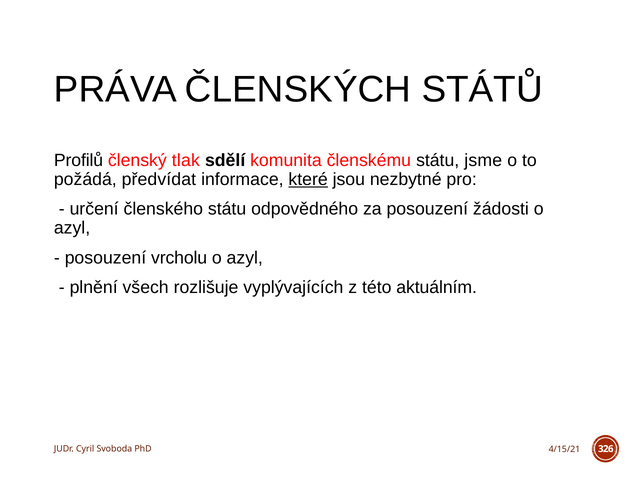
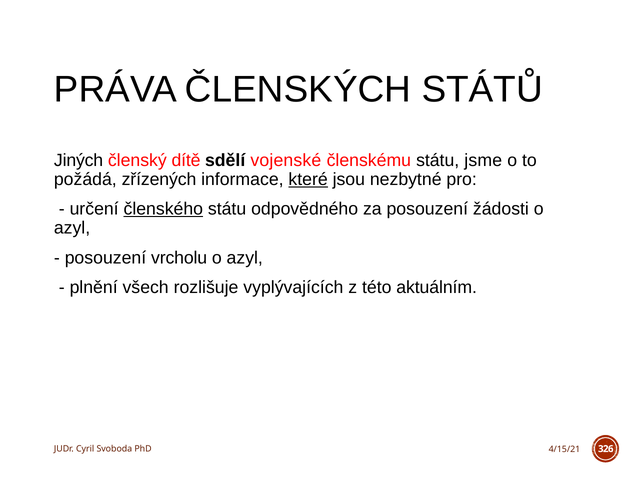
Profilů: Profilů -> Jiných
tlak: tlak -> dítě
komunita: komunita -> vojenské
předvídat: předvídat -> zřízených
členského underline: none -> present
